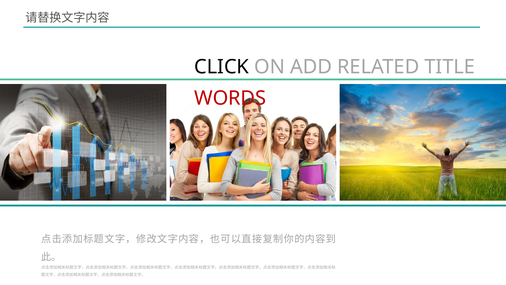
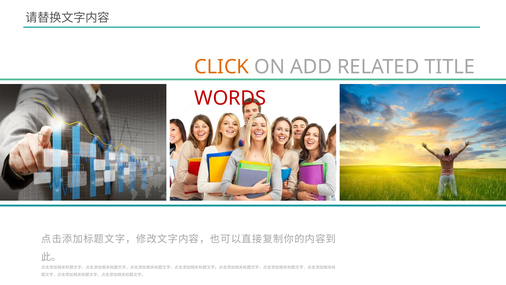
CLICK colour: black -> orange
